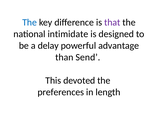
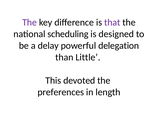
The at (30, 22) colour: blue -> purple
intimidate: intimidate -> scheduling
advantage: advantage -> delegation
Send: Send -> Little
